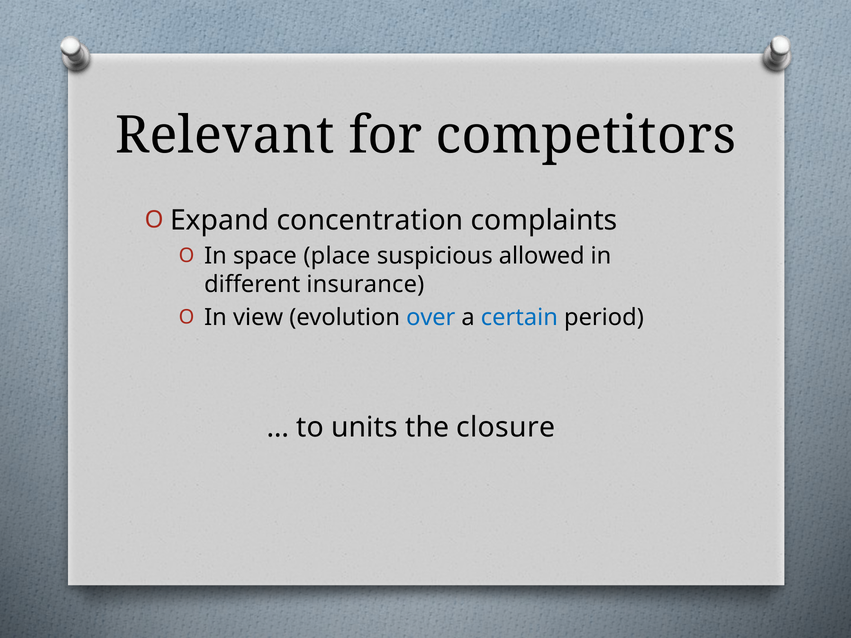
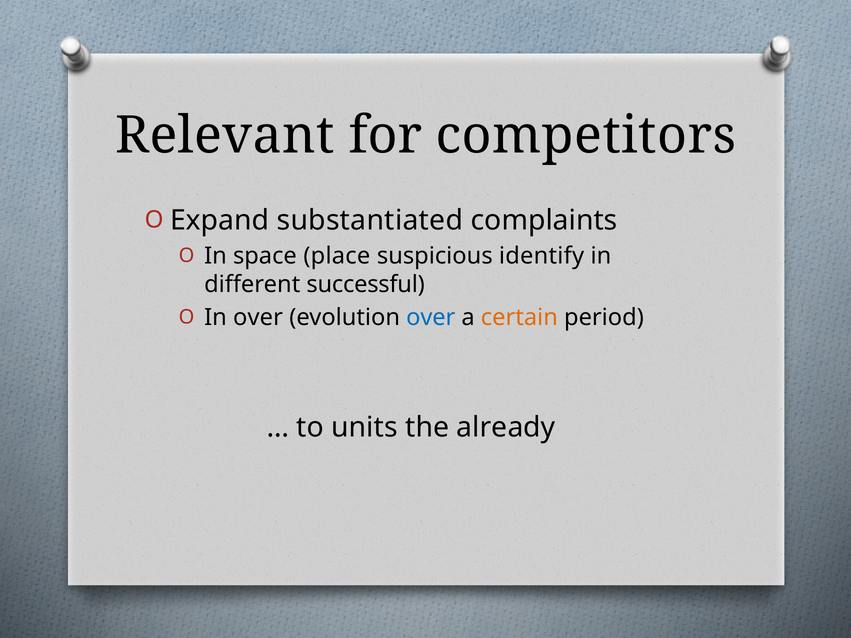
concentration: concentration -> substantiated
allowed: allowed -> identify
insurance: insurance -> successful
In view: view -> over
certain colour: blue -> orange
closure: closure -> already
